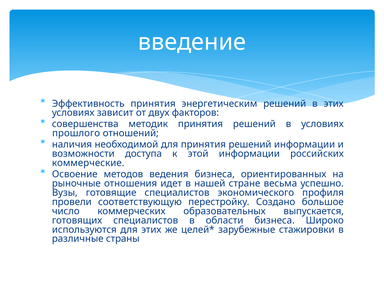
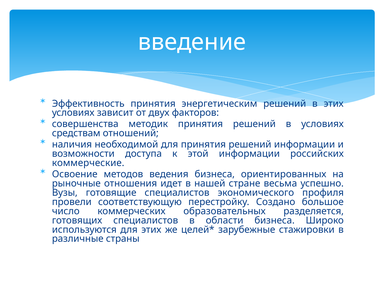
прошлого: прошлого -> средствам
выпускается: выпускается -> разделяется
